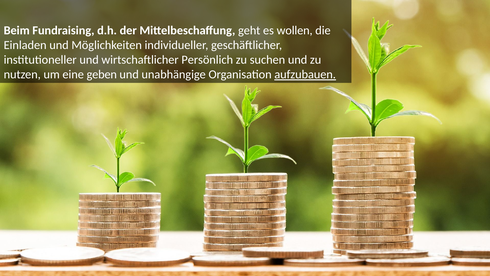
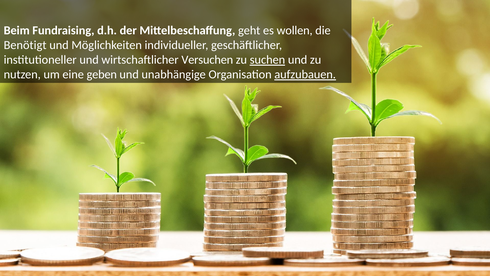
Einladen: Einladen -> Benötigt
Persönlich: Persönlich -> Versuchen
suchen underline: none -> present
